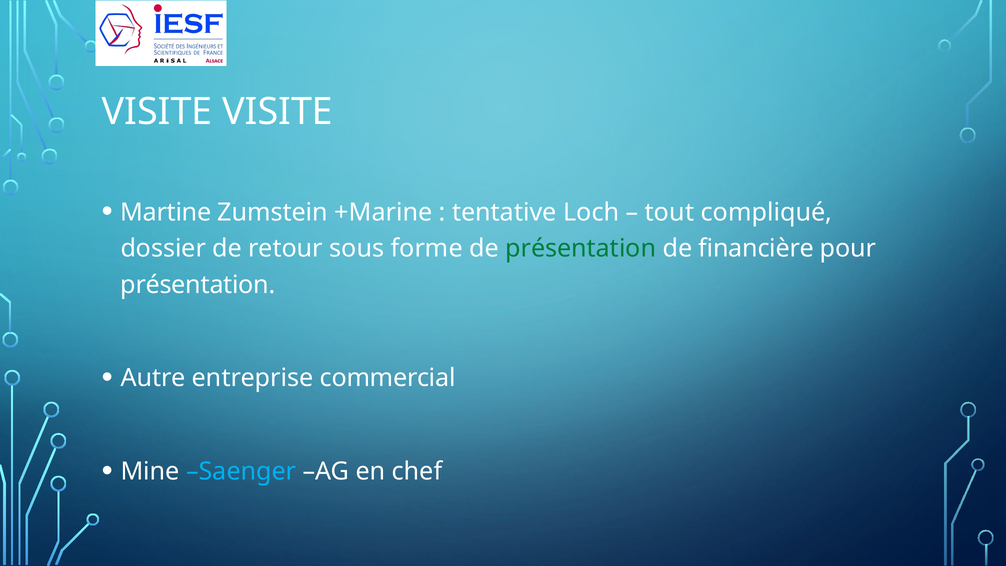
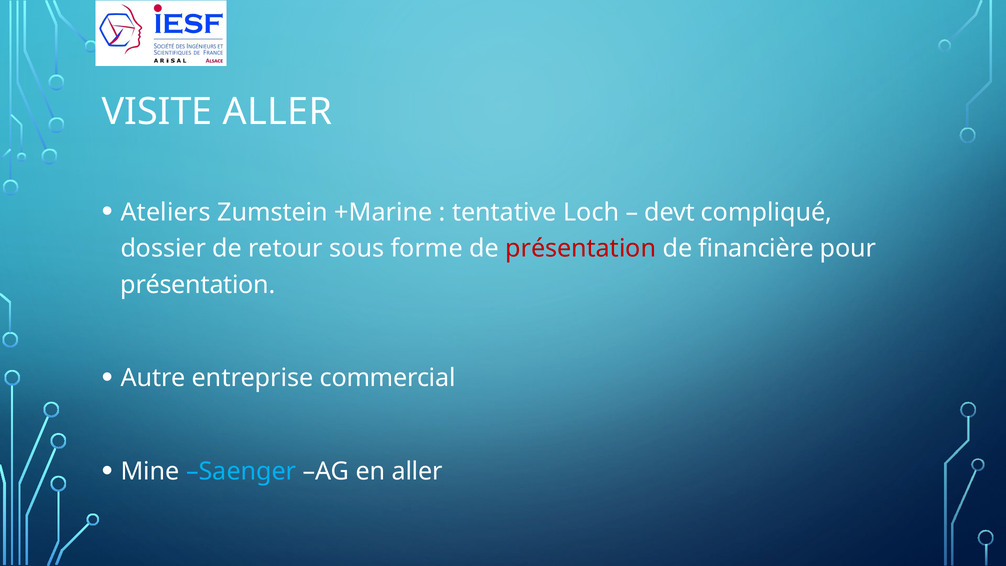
VISITE VISITE: VISITE -> ALLER
Martine: Martine -> Ateliers
tout: tout -> devt
présentation at (581, 248) colour: green -> red
en chef: chef -> aller
